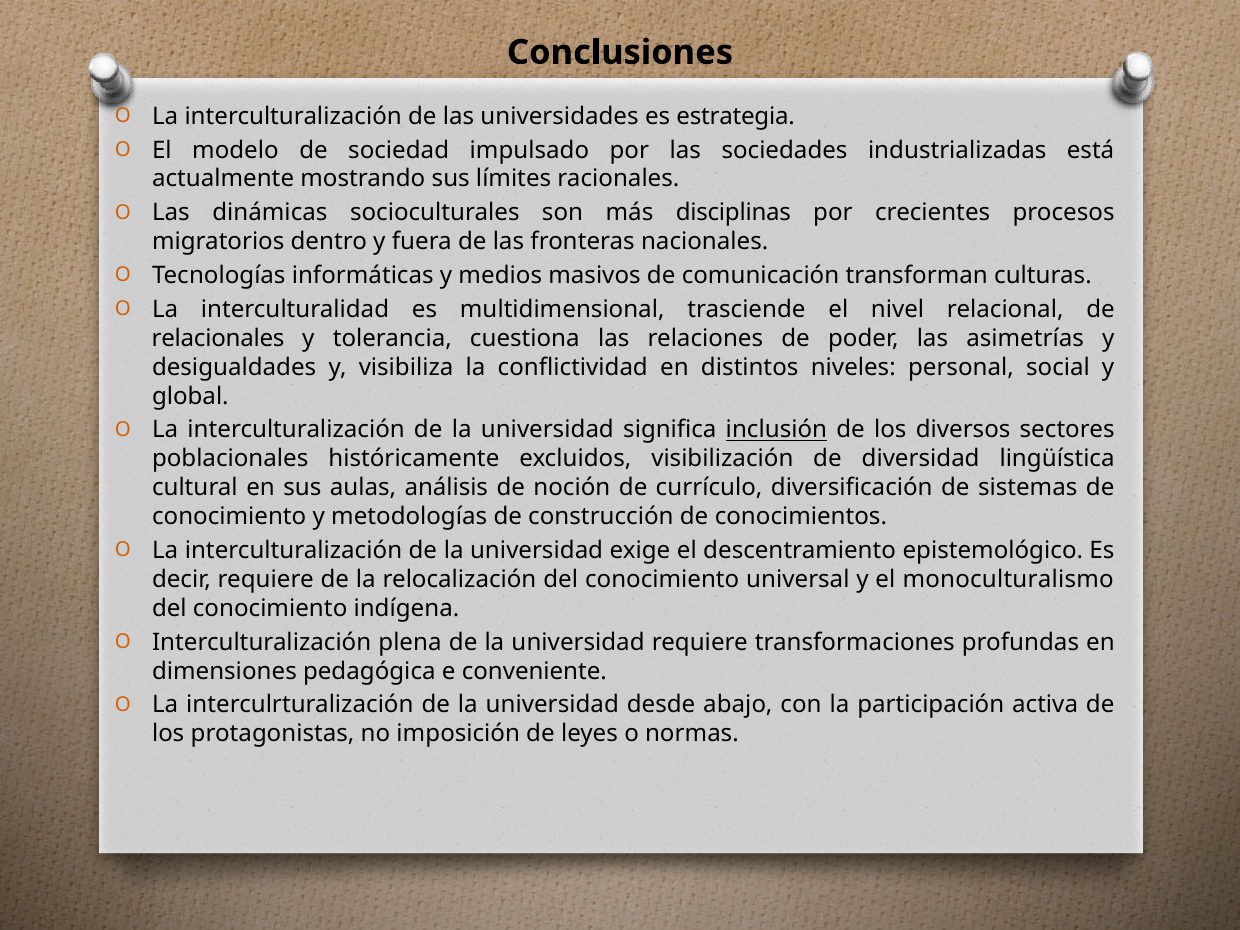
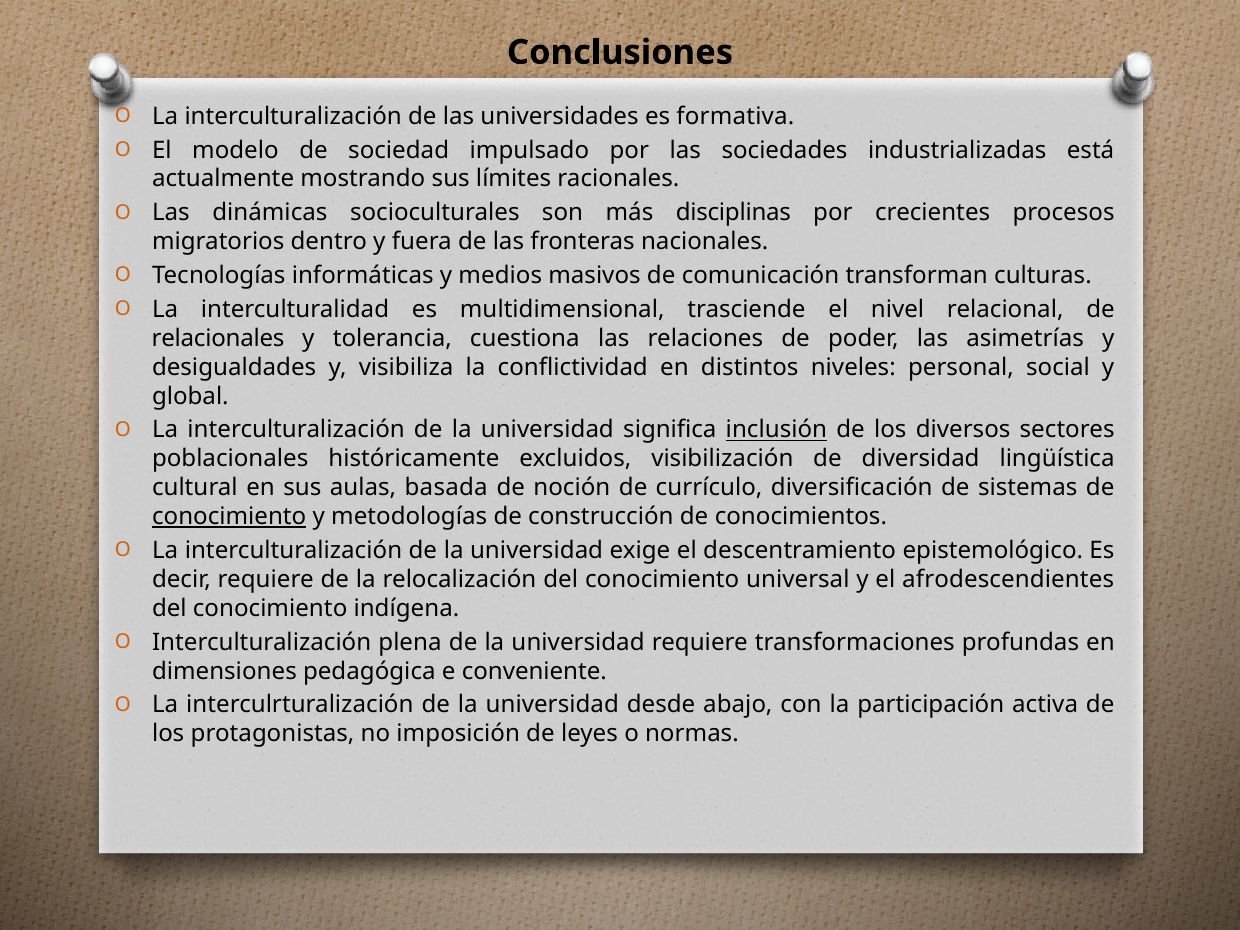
estrategia: estrategia -> formativa
análisis: análisis -> basada
conocimiento at (229, 517) underline: none -> present
monoculturalismo: monoculturalismo -> afrodescendientes
